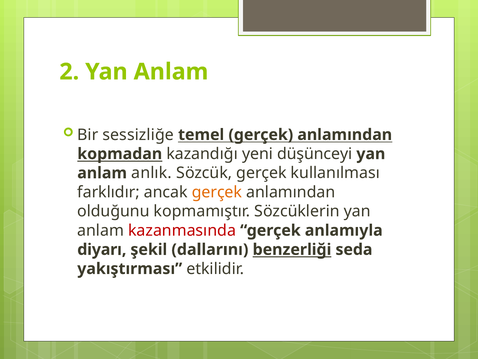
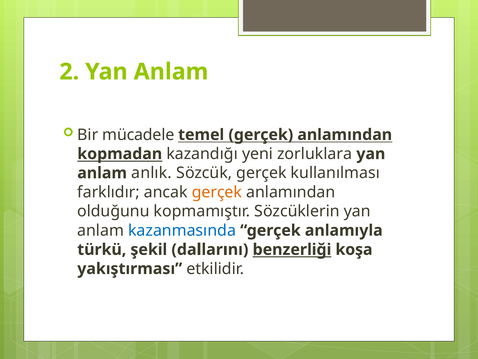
sessizliğe: sessizliğe -> mücadele
düşünceyi: düşünceyi -> zorluklara
kazanmasında colour: red -> blue
diyarı: diyarı -> türkü
seda: seda -> koşa
